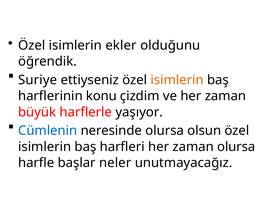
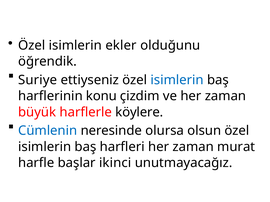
isimlerin at (177, 80) colour: orange -> blue
yaşıyor: yaşıyor -> köylere
zaman olursa: olursa -> murat
neler: neler -> ikinci
